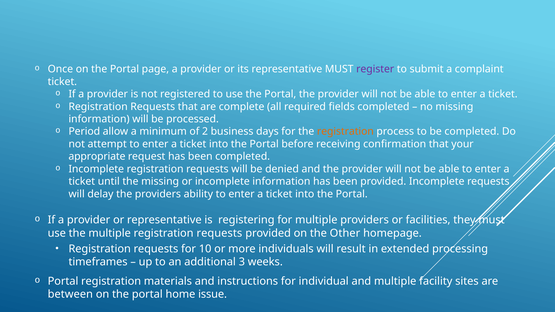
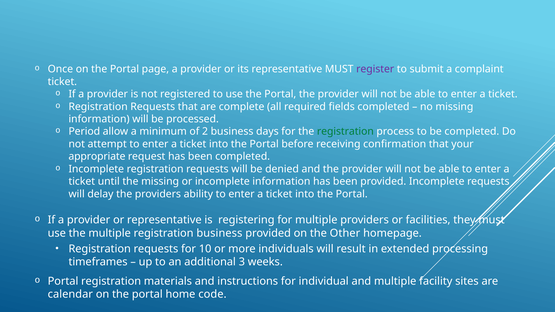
registration at (345, 132) colour: orange -> green
multiple registration requests: requests -> business
between: between -> calendar
issue: issue -> code
